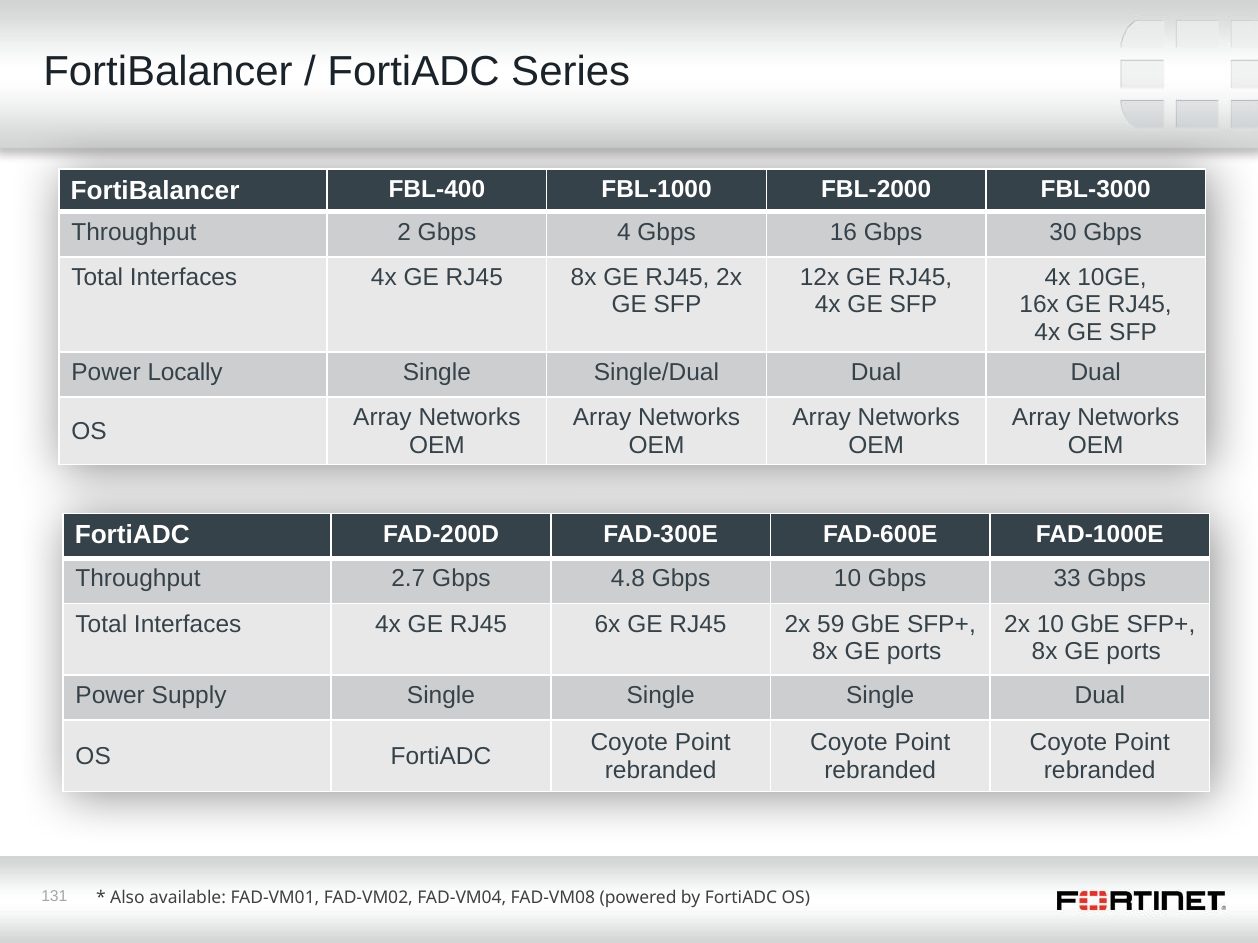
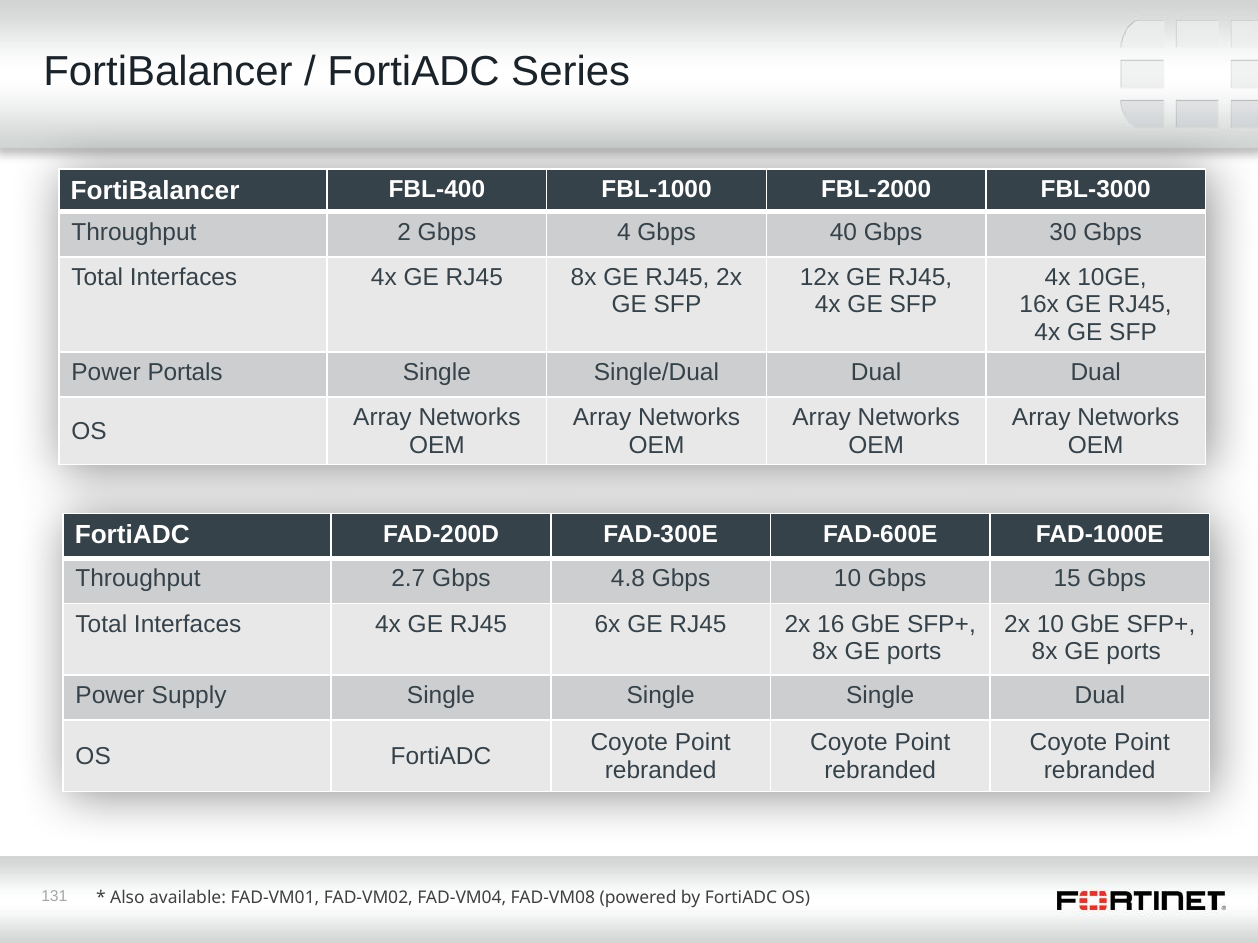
16: 16 -> 40
Locally: Locally -> Portals
33: 33 -> 15
59: 59 -> 16
